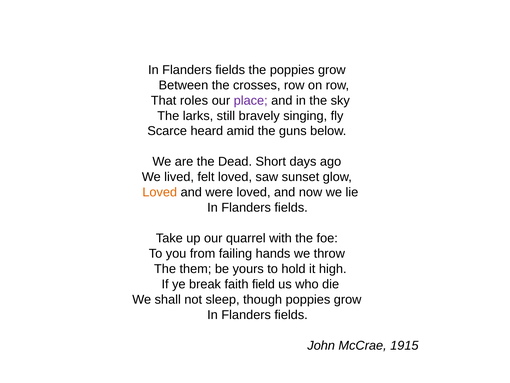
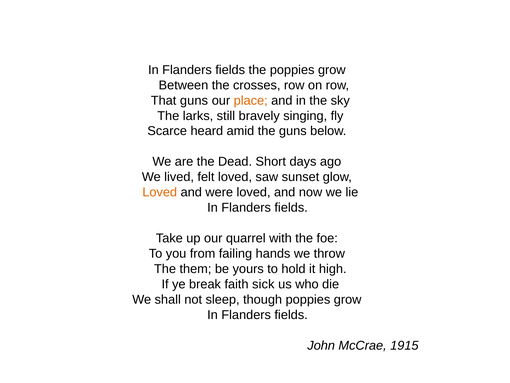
That roles: roles -> guns
place colour: purple -> orange
field: field -> sick
